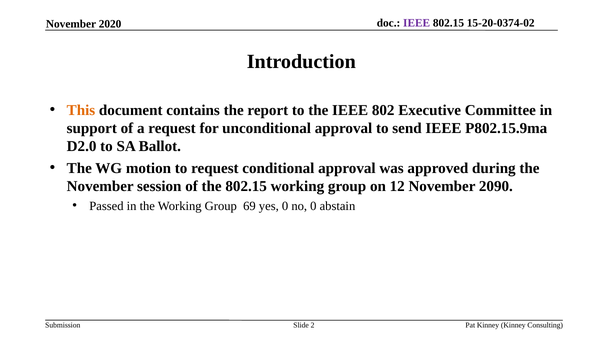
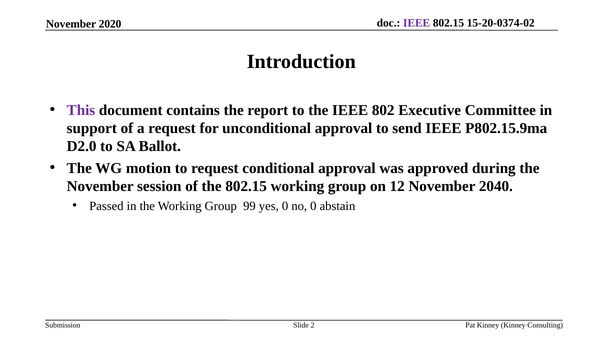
This colour: orange -> purple
2090: 2090 -> 2040
69: 69 -> 99
